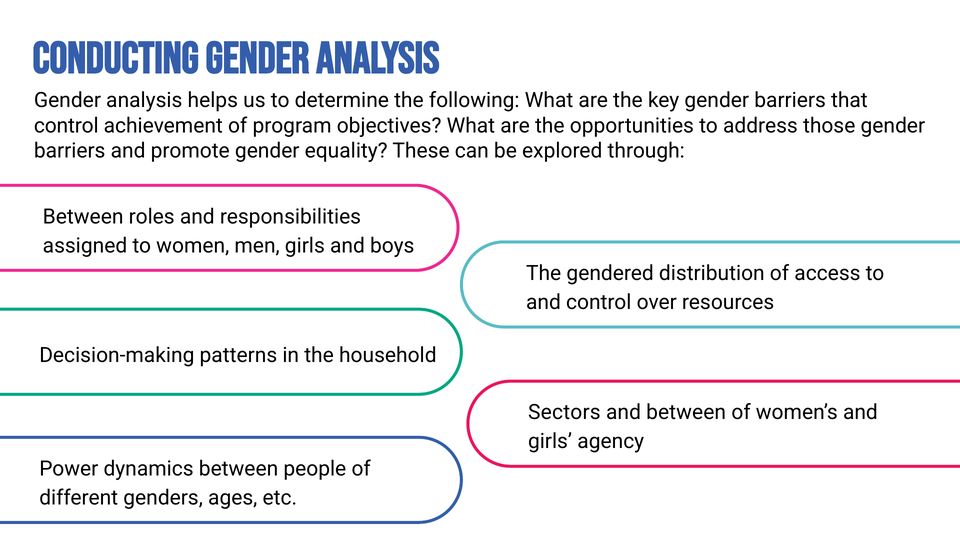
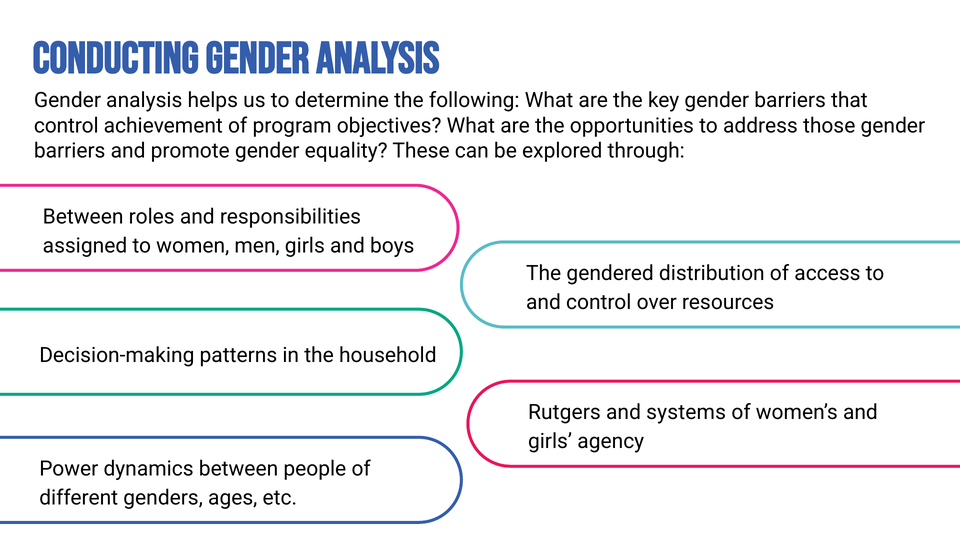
Sectors: Sectors -> Rutgers
and between: between -> systems
